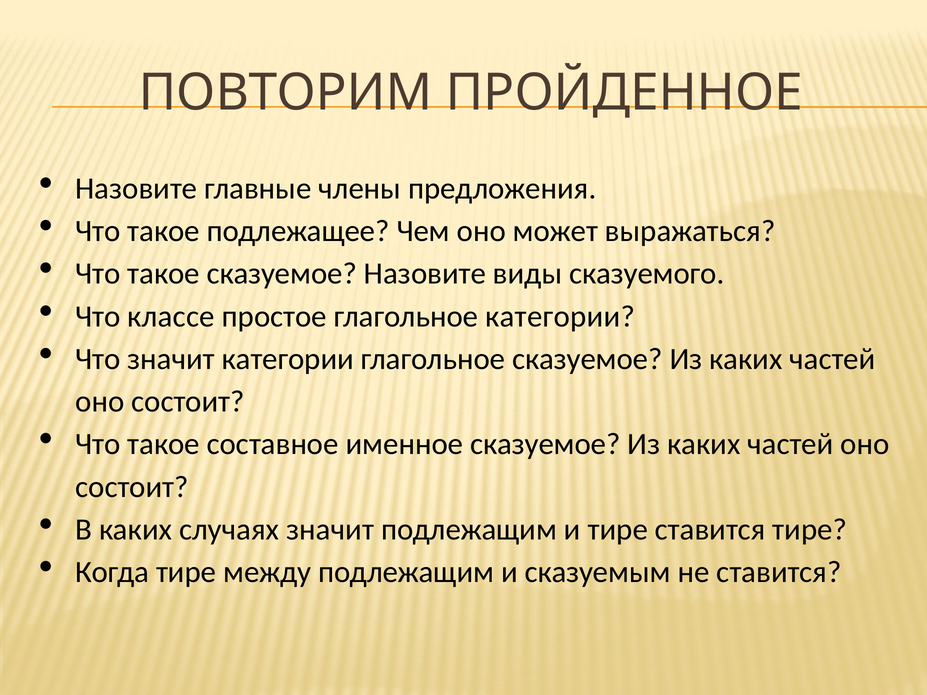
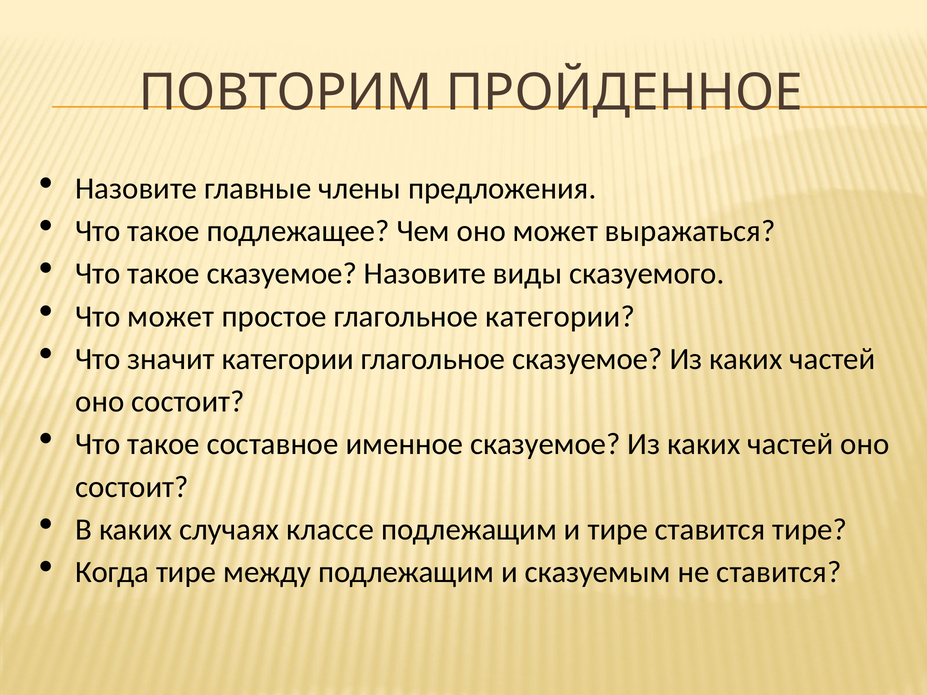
Что классе: классе -> может
случаях значит: значит -> классе
